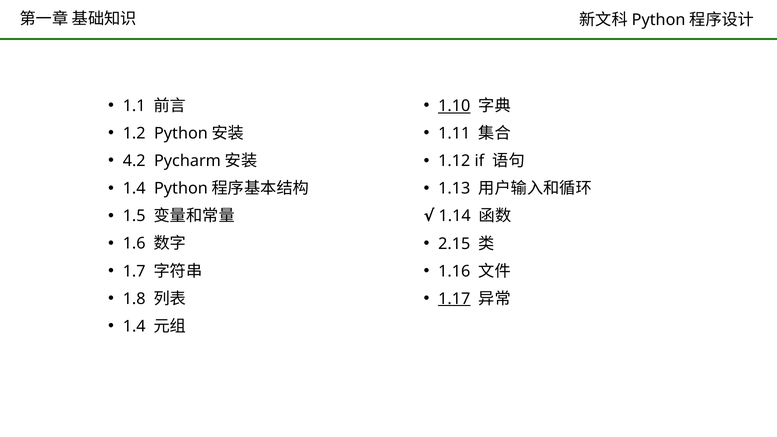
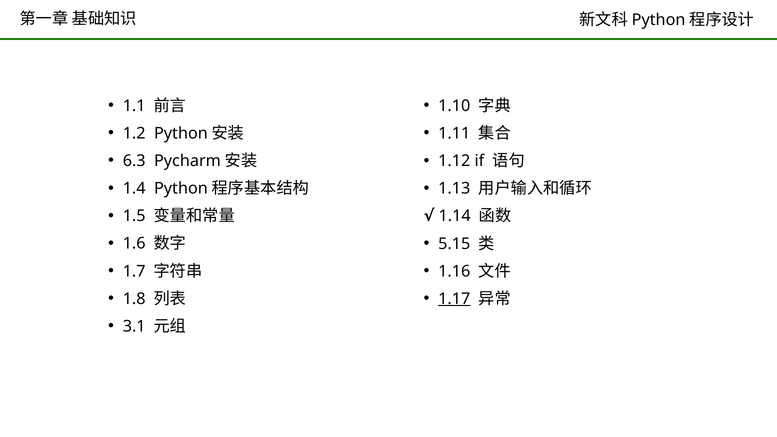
1.10 underline: present -> none
4.2: 4.2 -> 6.3
2.15: 2.15 -> 5.15
1.4 at (134, 326): 1.4 -> 3.1
